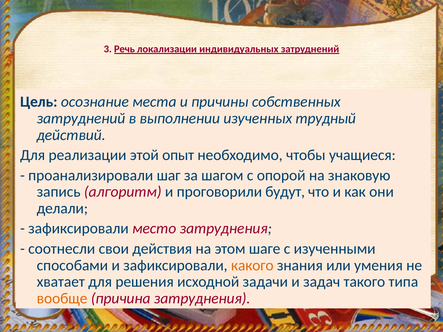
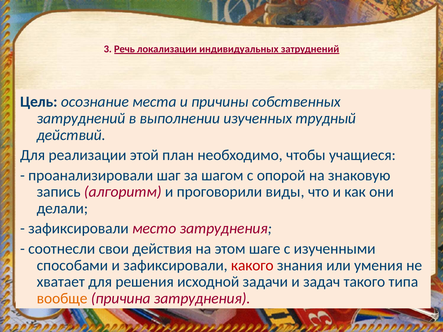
опыт: опыт -> план
будут: будут -> виды
какого colour: orange -> red
